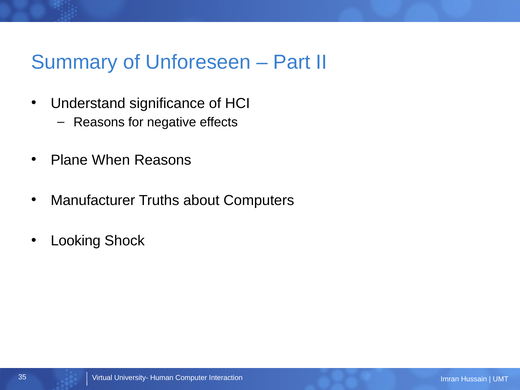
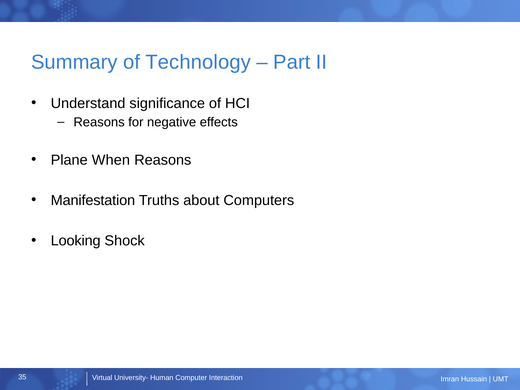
Unforeseen: Unforeseen -> Technology
Manufacturer: Manufacturer -> Manifestation
